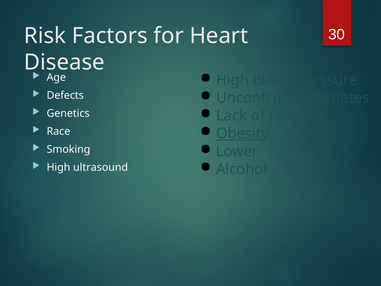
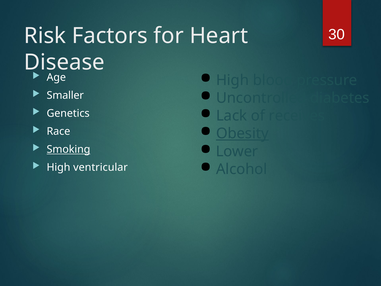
Defects: Defects -> Smaller
Smoking underline: none -> present
ultrasound: ultrasound -> ventricular
